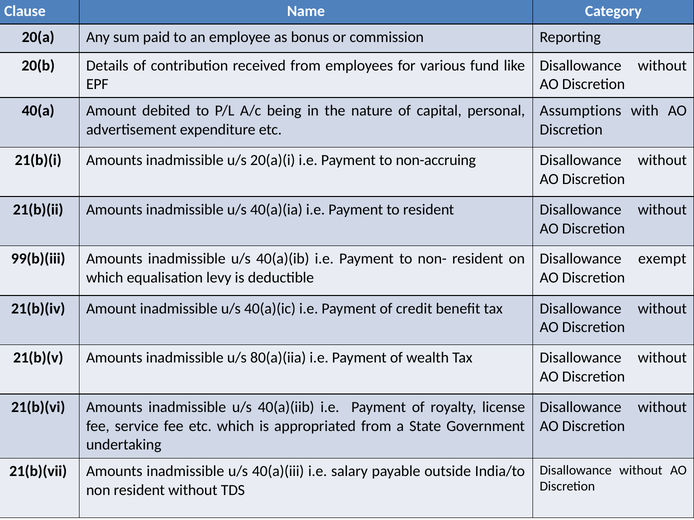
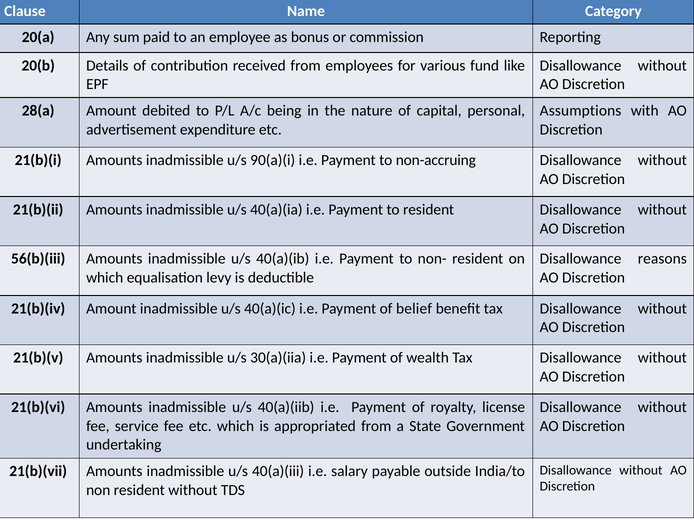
40(a: 40(a -> 28(a
20(a)(i: 20(a)(i -> 90(a)(i
99(b)(iii: 99(b)(iii -> 56(b)(iii
exempt: exempt -> reasons
credit: credit -> belief
80(a)(iia: 80(a)(iia -> 30(a)(iia
